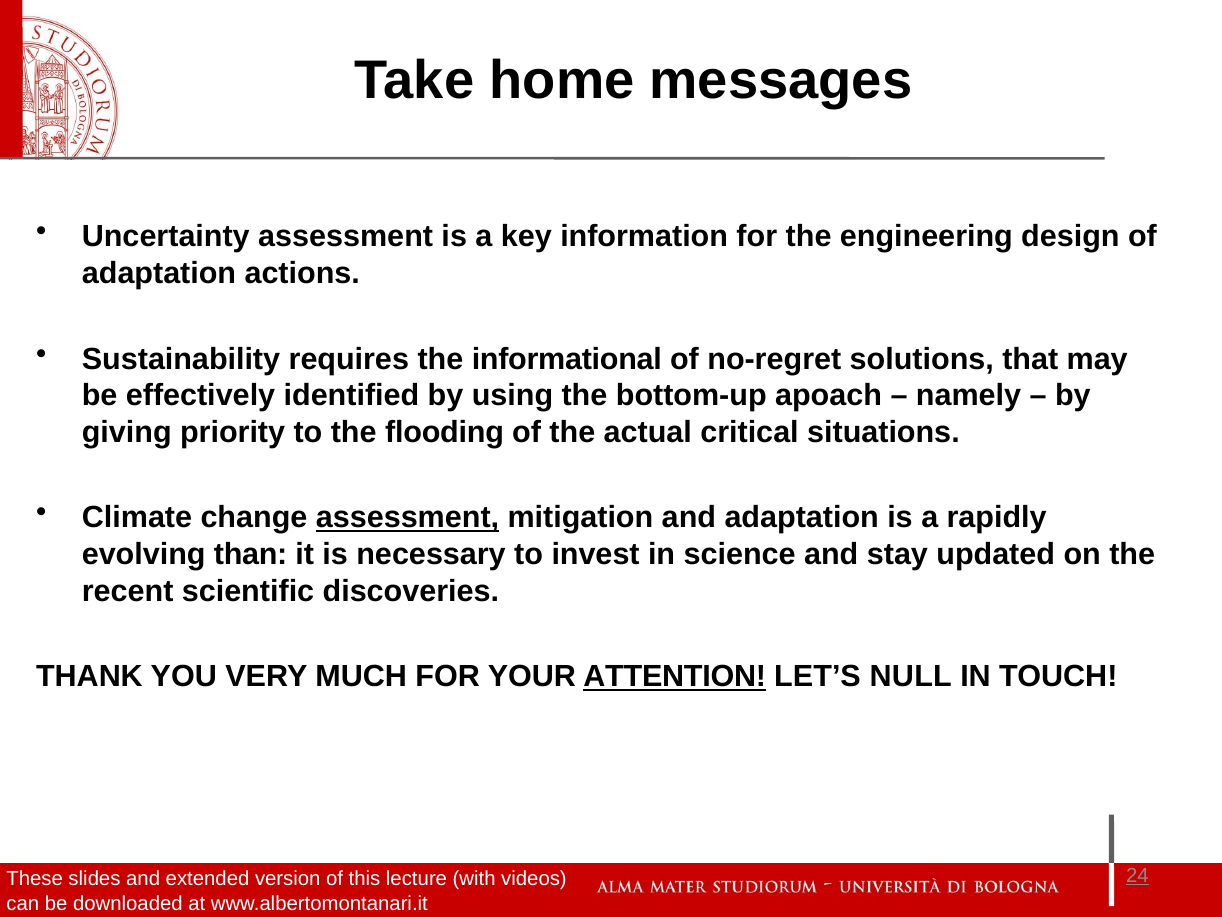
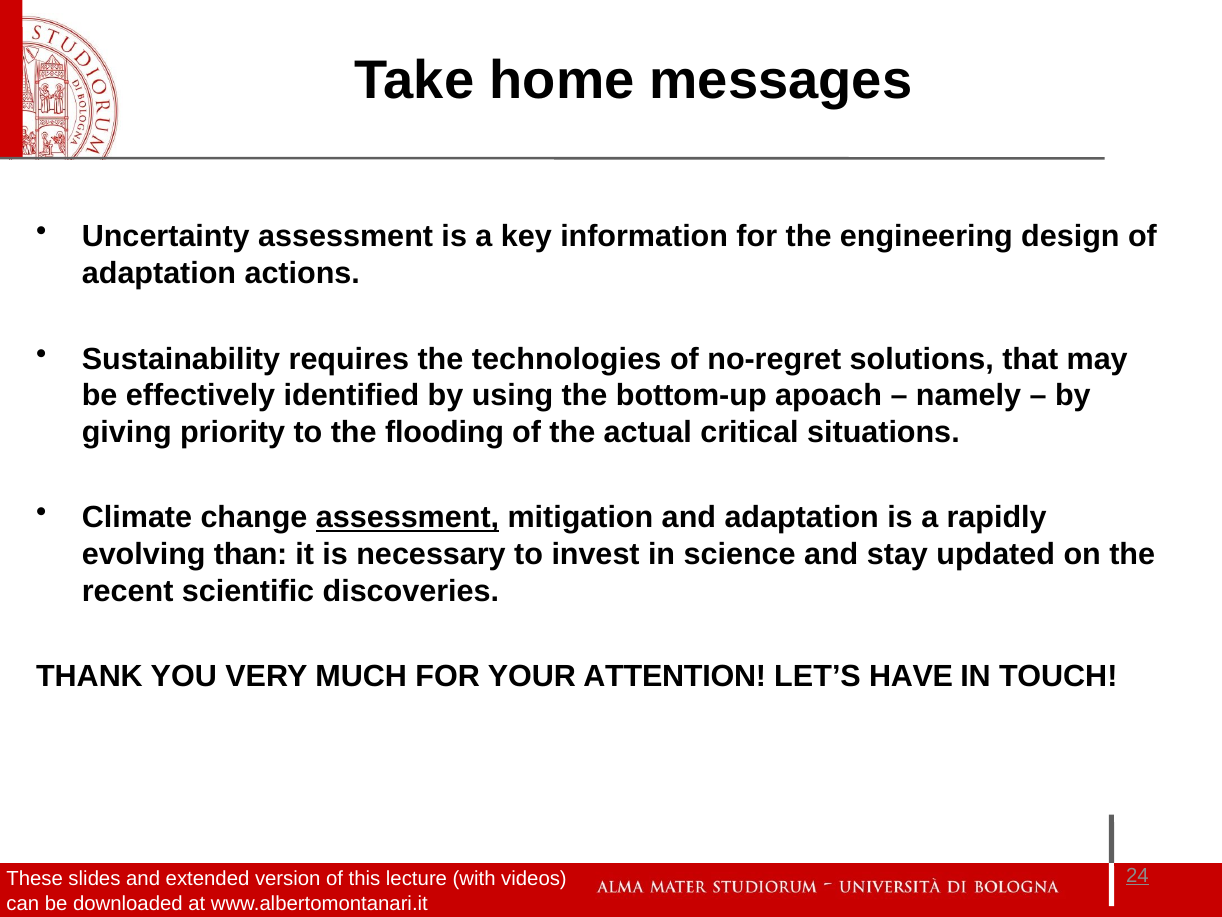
informational: informational -> technologies
ATTENTION underline: present -> none
NULL: NULL -> HAVE
